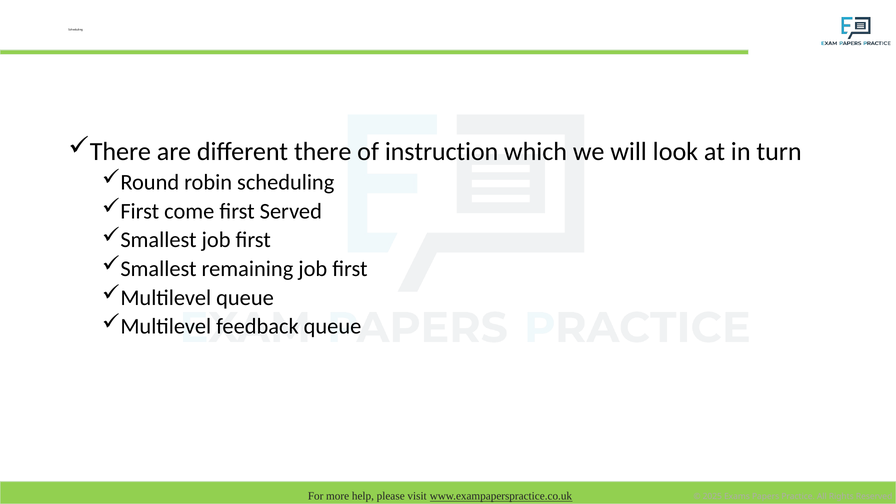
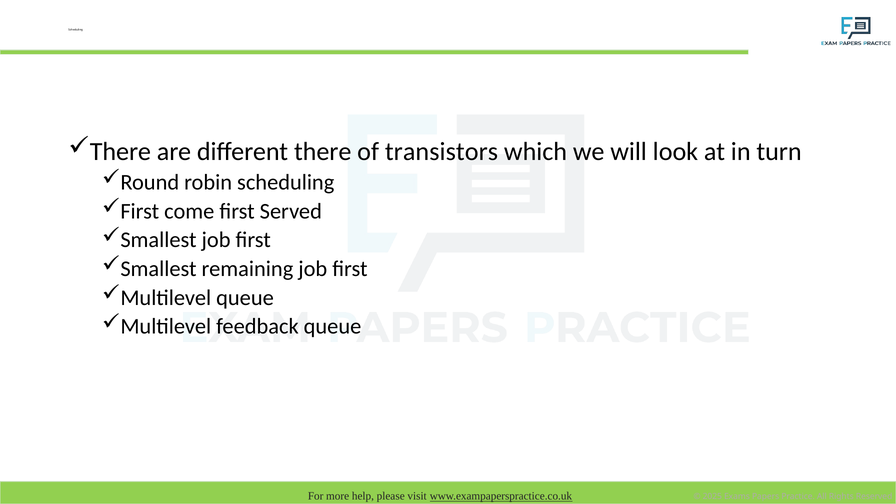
instruction: instruction -> transistors
